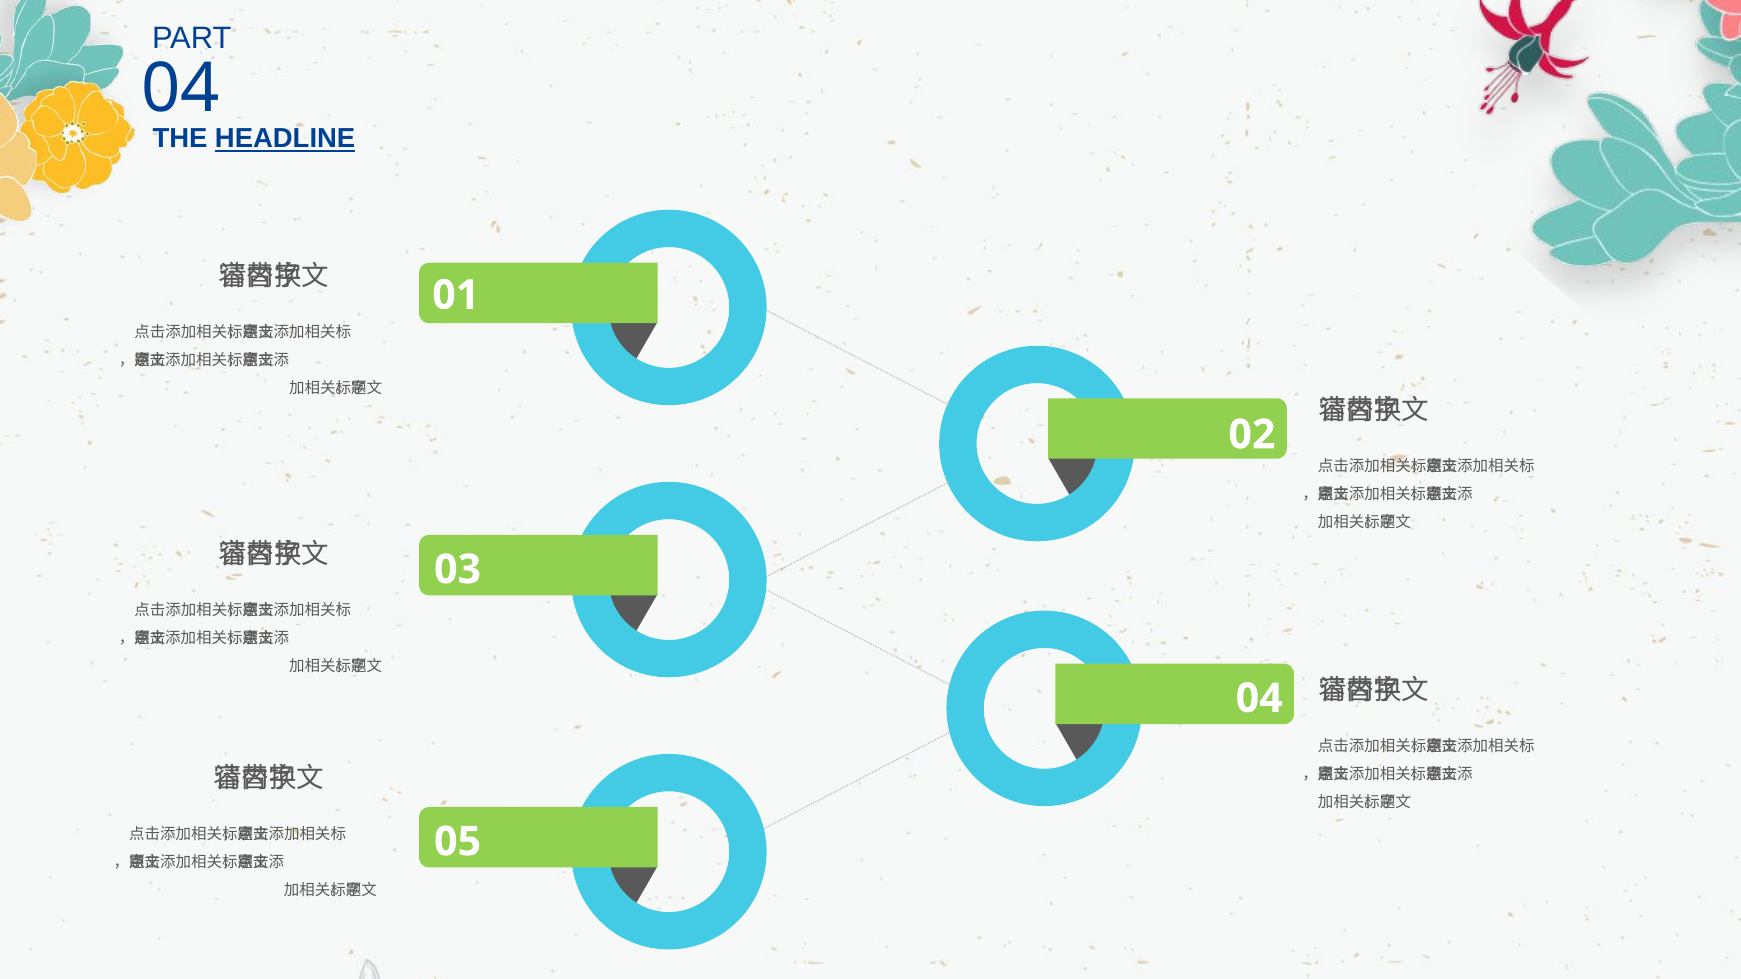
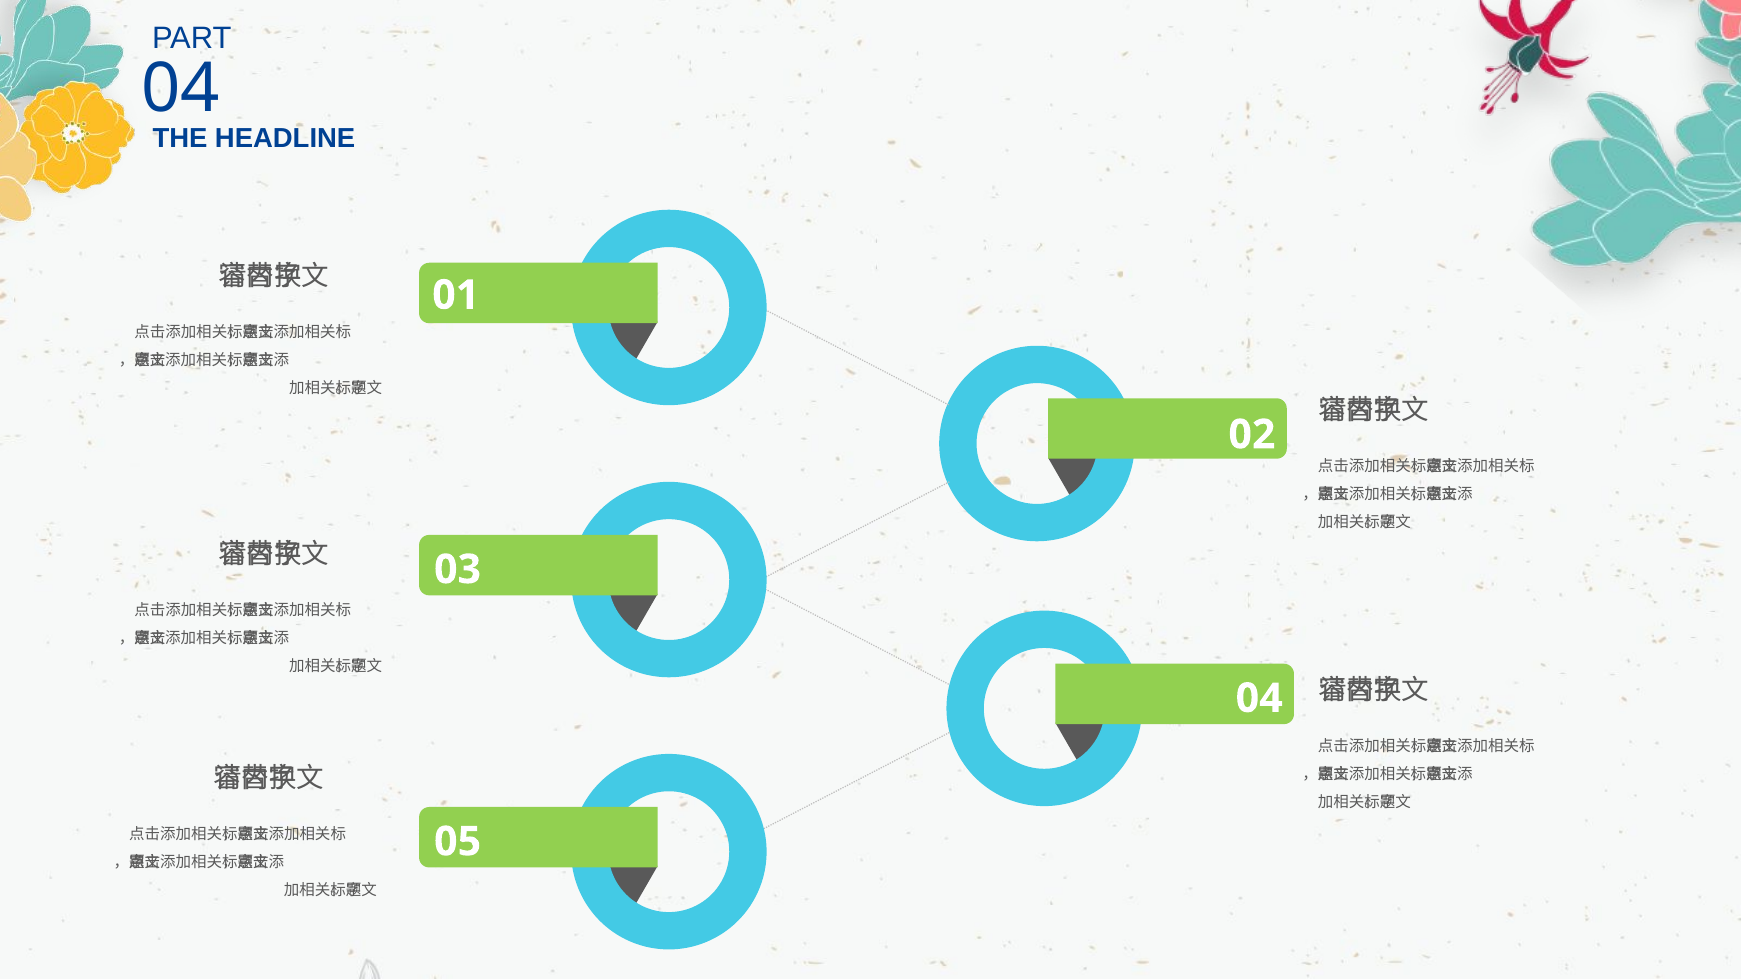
HEADLINE underline: present -> none
